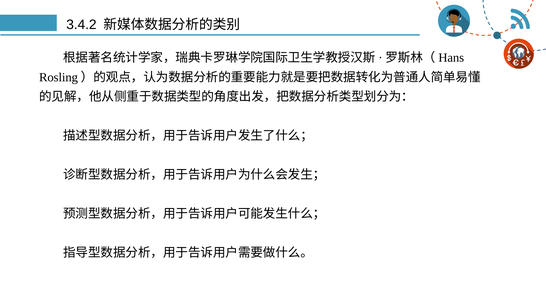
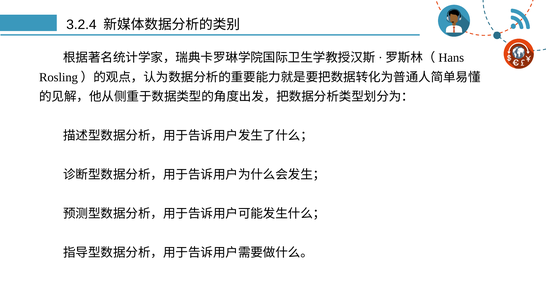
3.4.2: 3.4.2 -> 3.2.4
